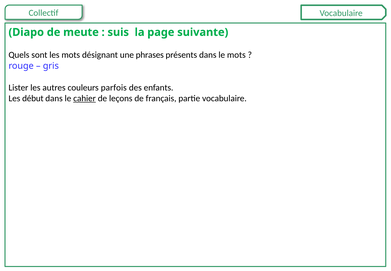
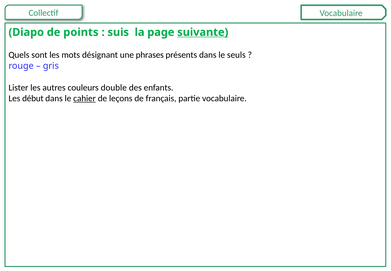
meute: meute -> points
suivante underline: none -> present
le mots: mots -> seuls
parfois: parfois -> double
